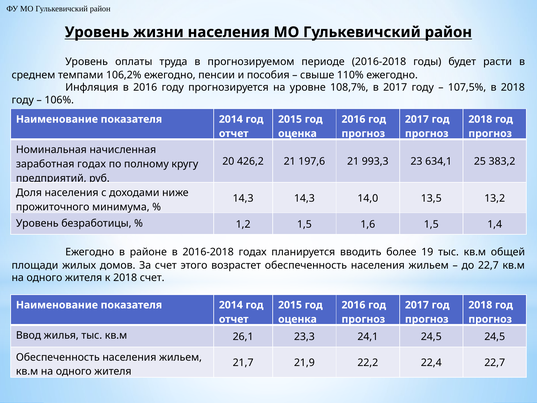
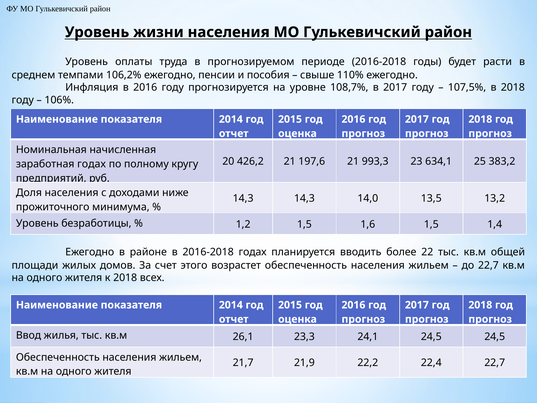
19: 19 -> 22
2018 счет: счет -> всех
